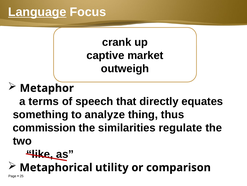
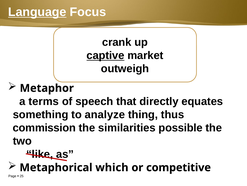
captive underline: none -> present
regulate: regulate -> possible
utility: utility -> which
comparison: comparison -> competitive
